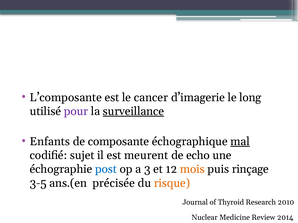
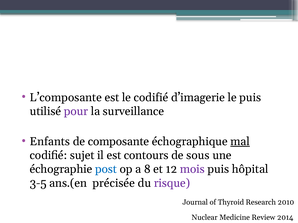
le cancer: cancer -> codifié
le long: long -> puis
surveillance underline: present -> none
meurent: meurent -> contours
echo: echo -> sous
3: 3 -> 8
mois colour: orange -> purple
rinçage: rinçage -> hôpital
risque colour: orange -> purple
